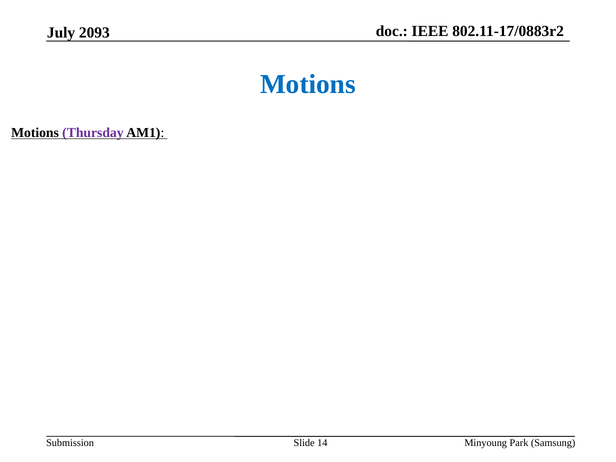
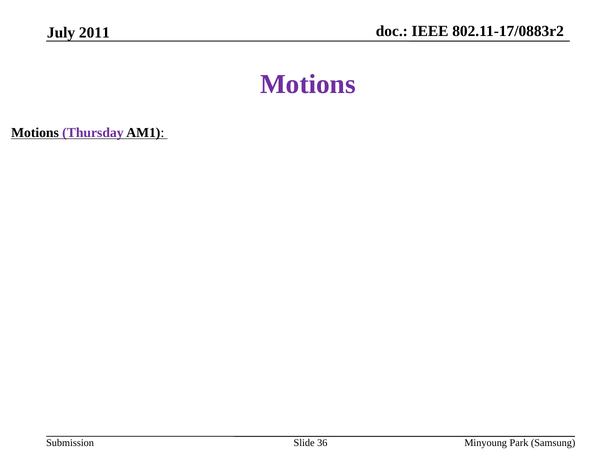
2093: 2093 -> 2011
Motions at (308, 84) colour: blue -> purple
14: 14 -> 36
